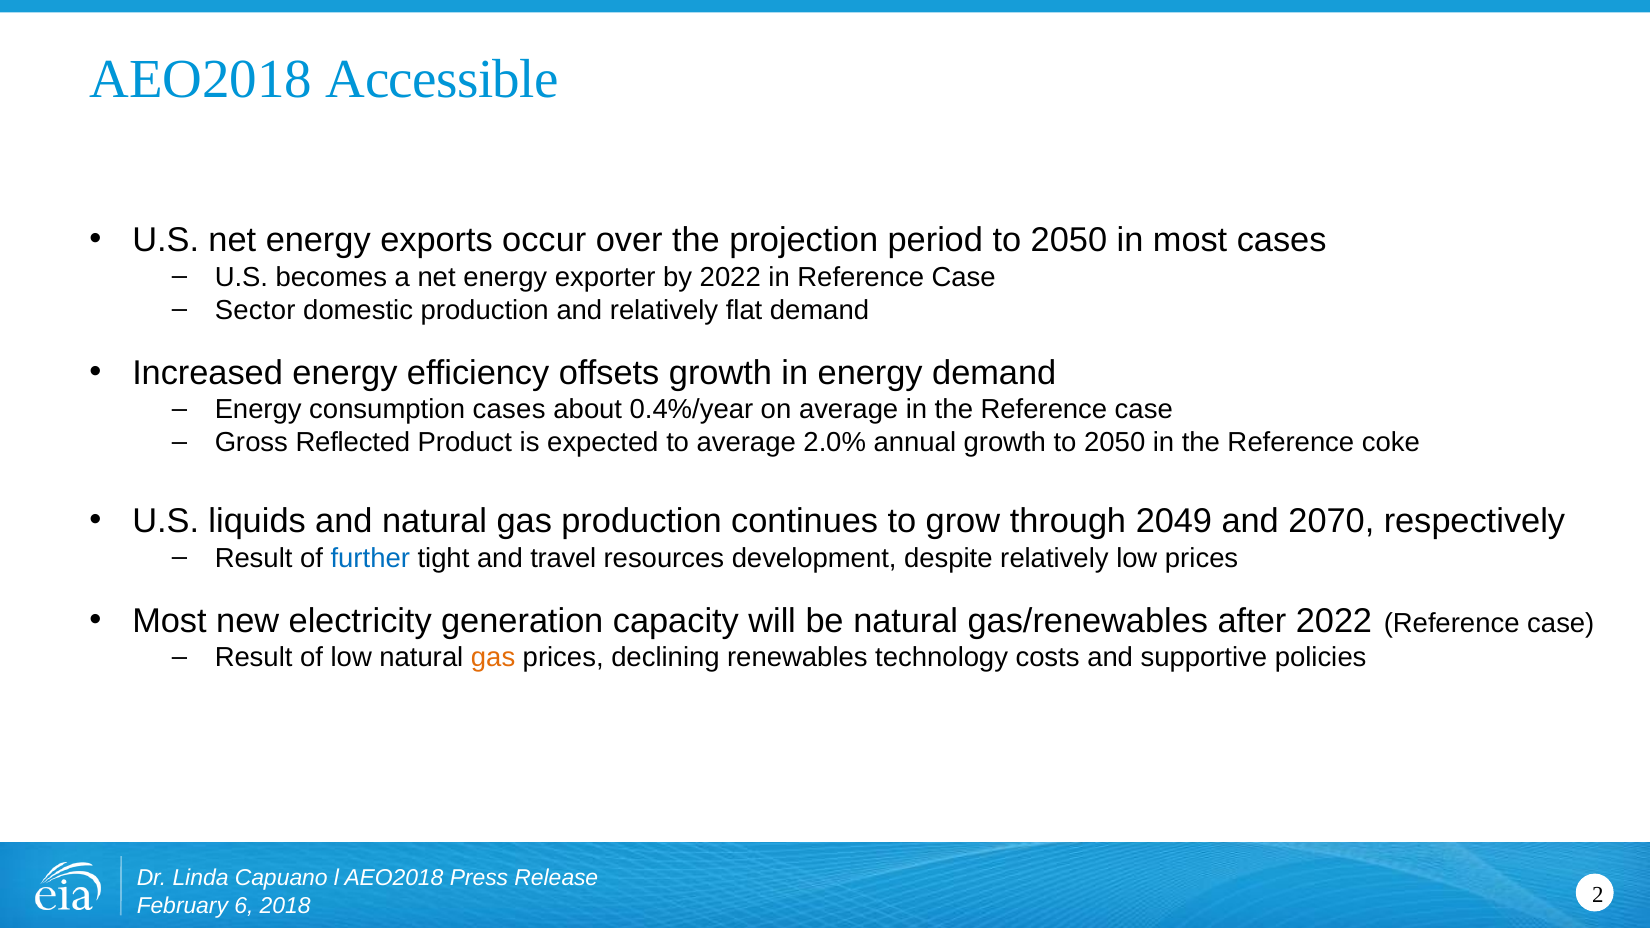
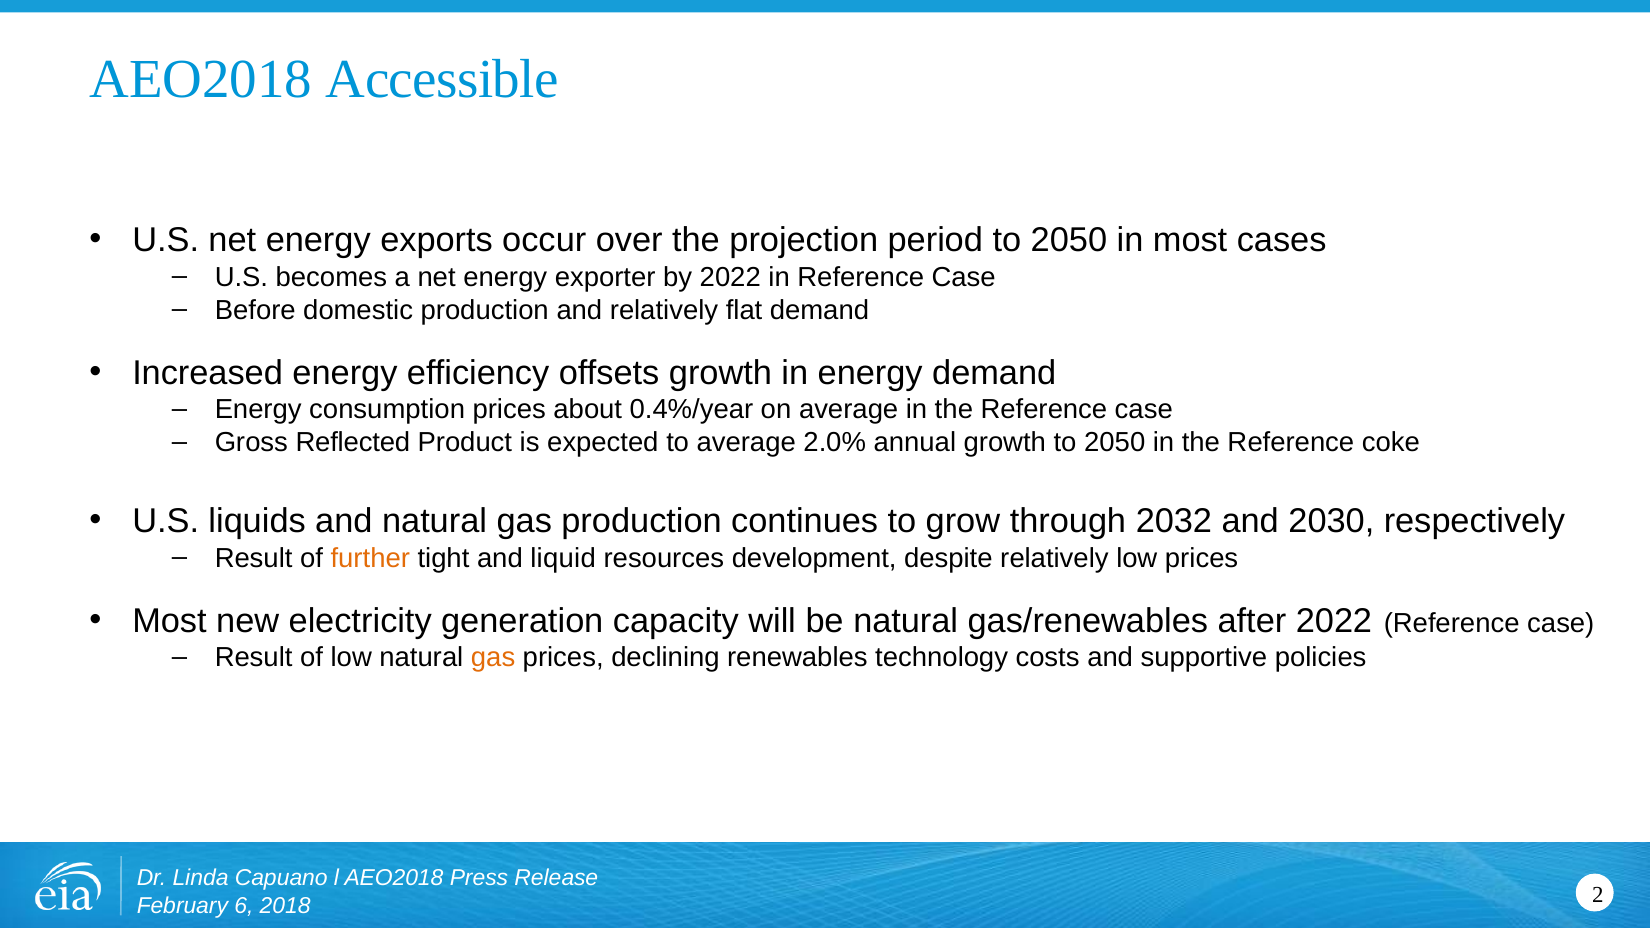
Sector: Sector -> Before
consumption cases: cases -> prices
2049: 2049 -> 2032
2070: 2070 -> 2030
further colour: blue -> orange
travel: travel -> liquid
